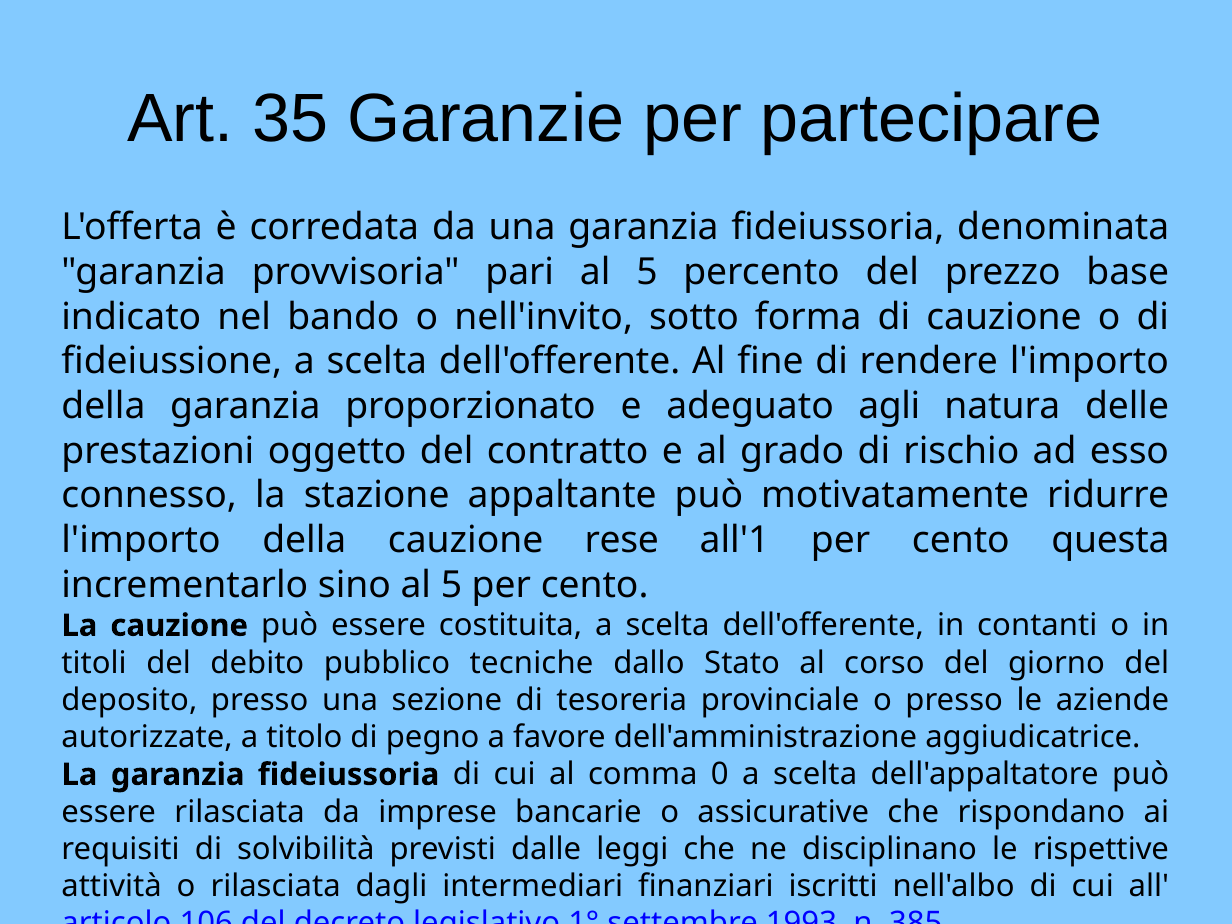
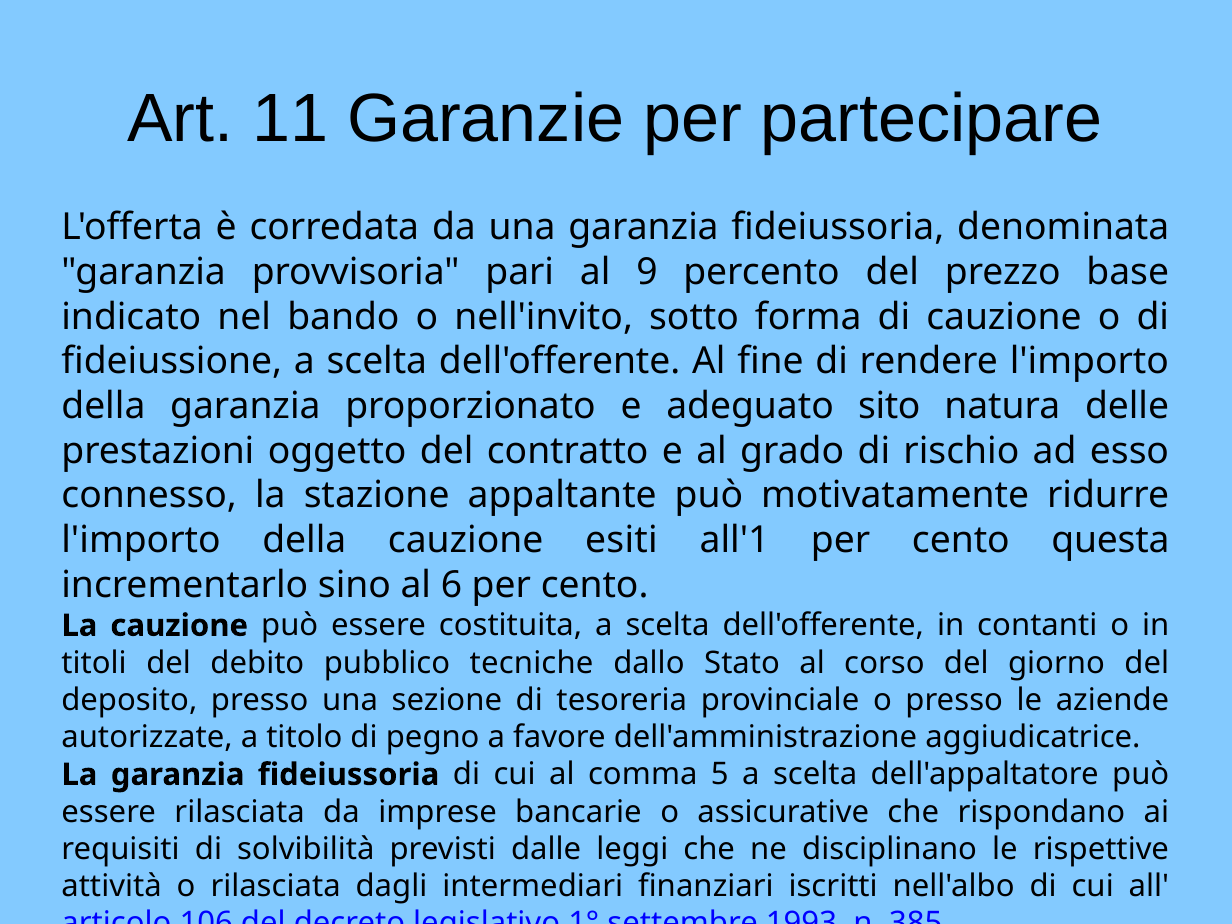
35: 35 -> 11
pari al 5: 5 -> 9
agli: agli -> sito
rese: rese -> esiti
sino al 5: 5 -> 6
0: 0 -> 5
